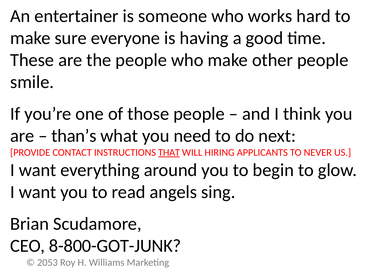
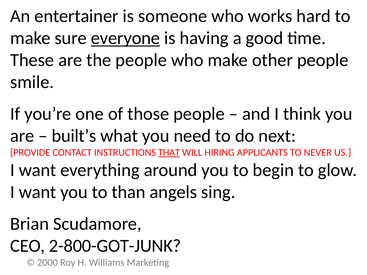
everyone underline: none -> present
than’s: than’s -> built’s
read: read -> than
8-800-GOT-JUNK: 8-800-GOT-JUNK -> 2-800-GOT-JUNK
2053: 2053 -> 2000
